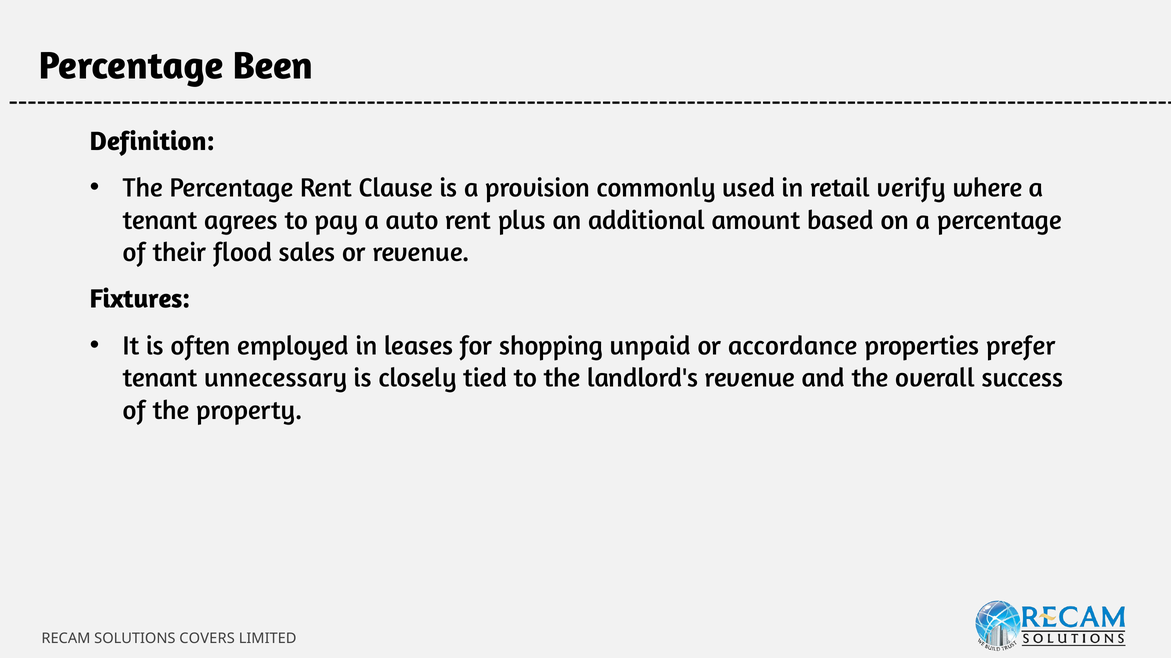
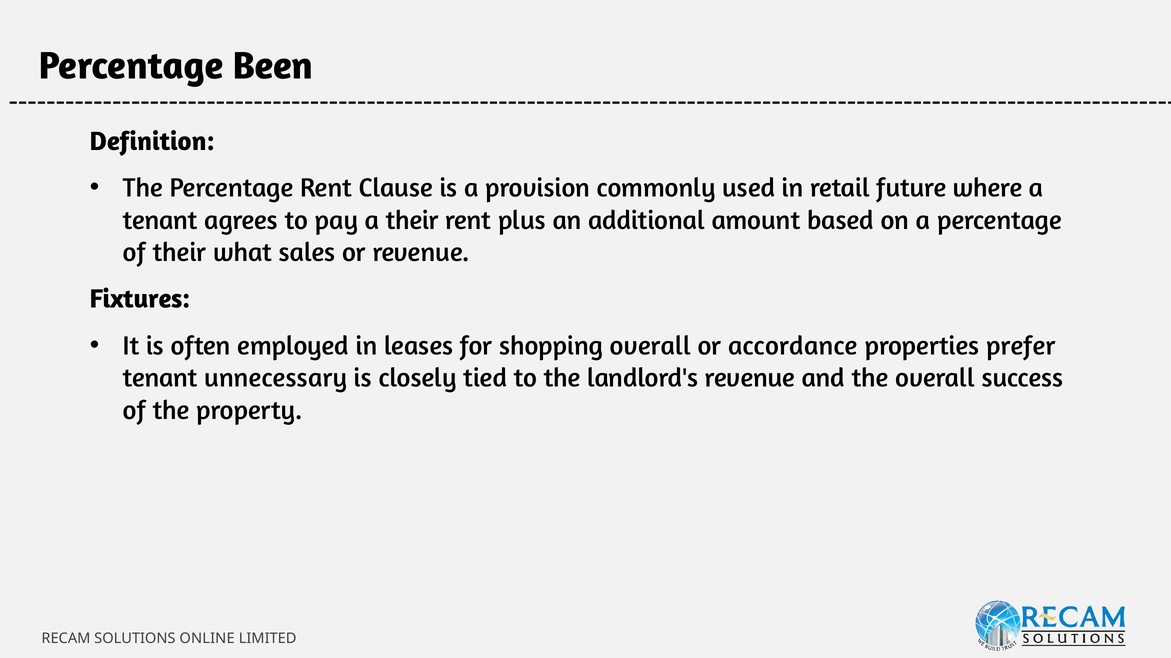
verify: verify -> future
a auto: auto -> their
flood: flood -> what
shopping unpaid: unpaid -> overall
COVERS: COVERS -> ONLINE
